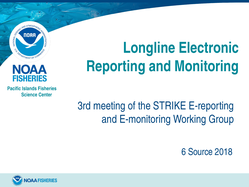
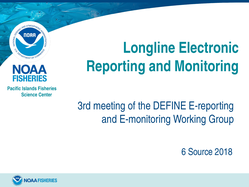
STRIKE: STRIKE -> DEFINE
